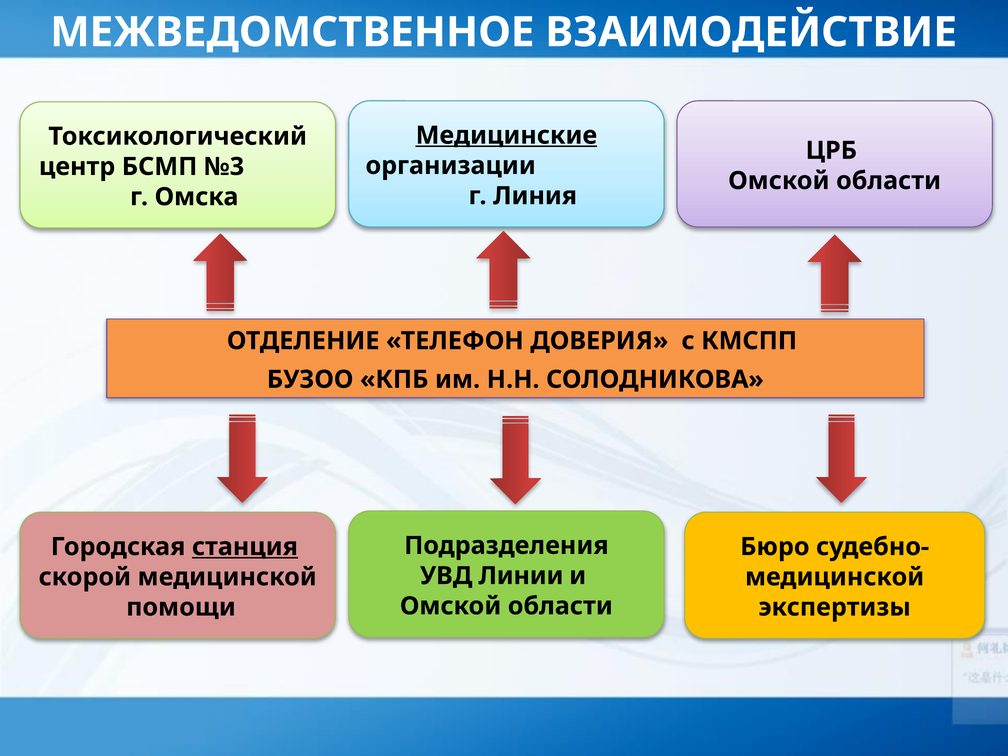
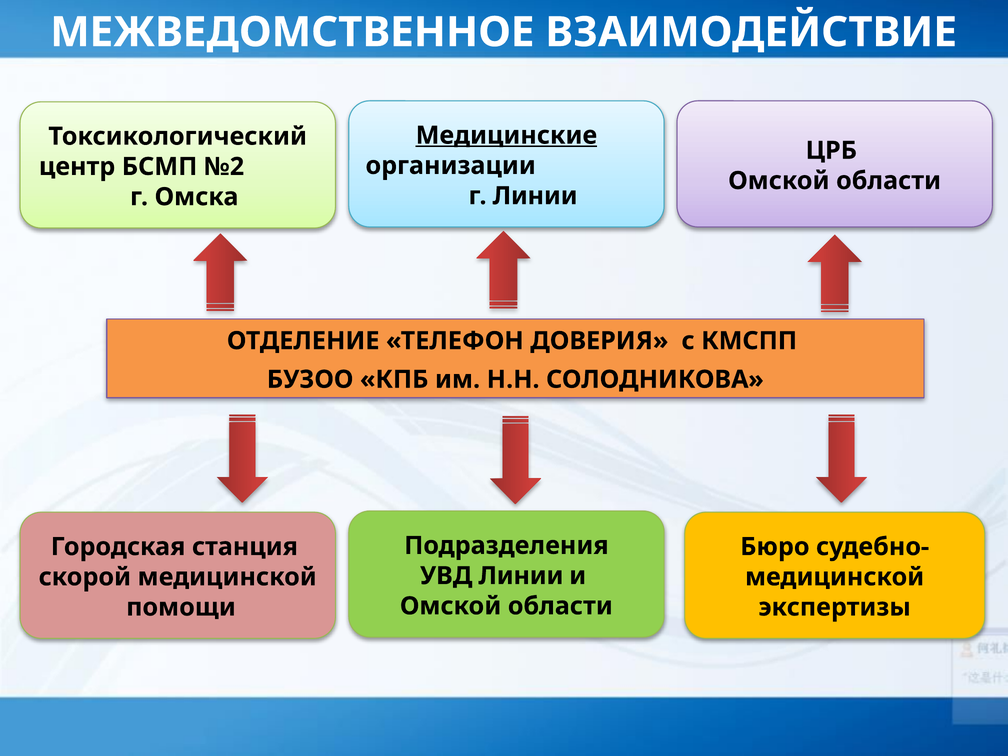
№3: №3 -> №2
г Линия: Линия -> Линии
станция underline: present -> none
